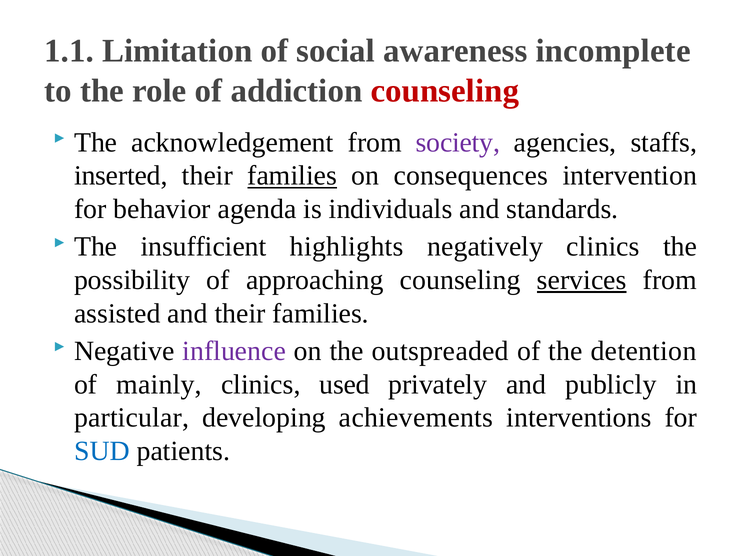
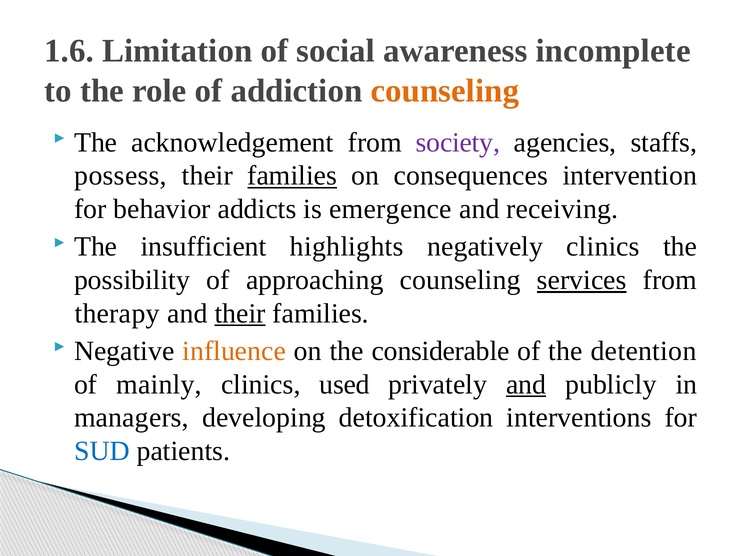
1.1: 1.1 -> 1.6
counseling at (445, 91) colour: red -> orange
inserted: inserted -> possess
agenda: agenda -> addicts
individuals: individuals -> emergence
standards: standards -> receiving
assisted: assisted -> therapy
their at (240, 314) underline: none -> present
influence colour: purple -> orange
outspreaded: outspreaded -> considerable
and at (526, 385) underline: none -> present
particular: particular -> managers
achievements: achievements -> detoxification
